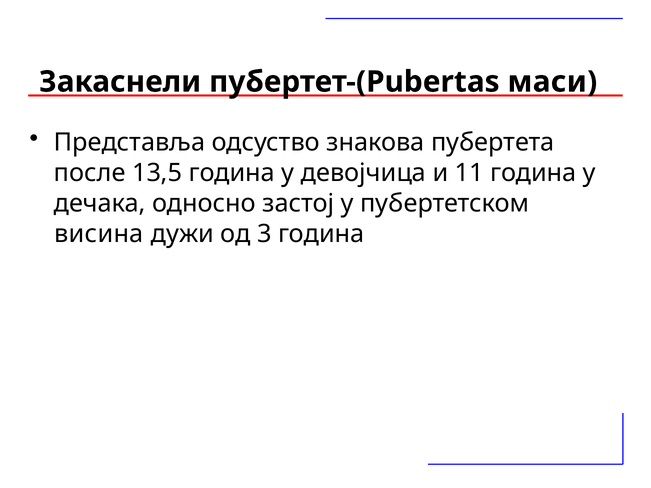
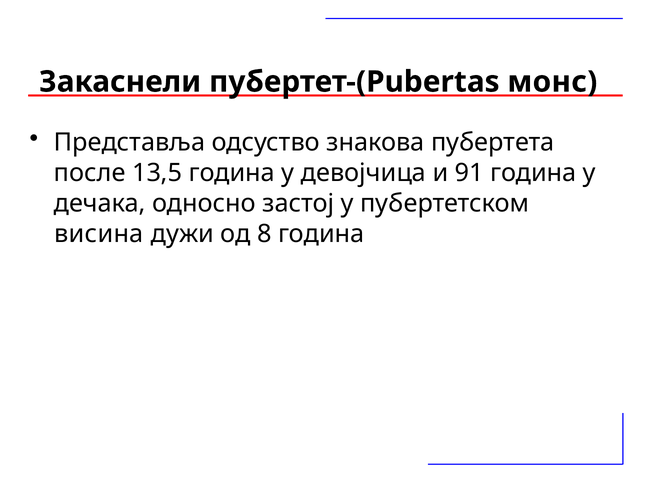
маси: маси -> монс
11: 11 -> 91
3: 3 -> 8
